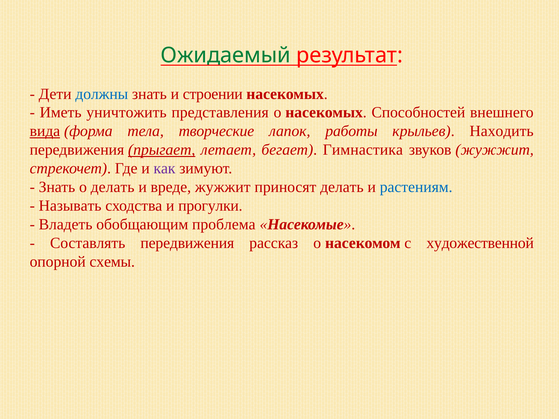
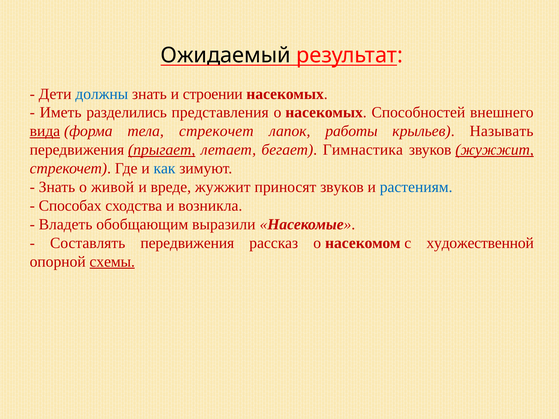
Ожидаемый colour: green -> black
уничтожить: уничтожить -> разделились
тела творческие: творческие -> стрекочет
Находить: Находить -> Называть
жужжит at (495, 150) underline: none -> present
как colour: purple -> blue
о делать: делать -> живой
приносят делать: делать -> звуков
Называть: Называть -> Способах
прогулки: прогулки -> возникла
проблема: проблема -> выразили
схемы underline: none -> present
